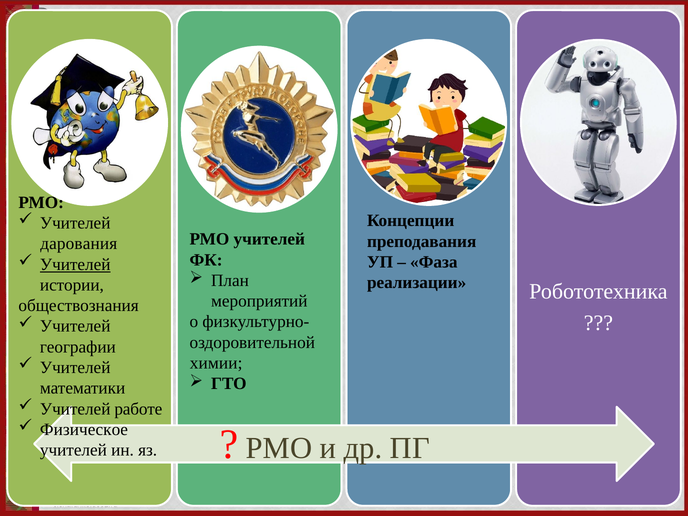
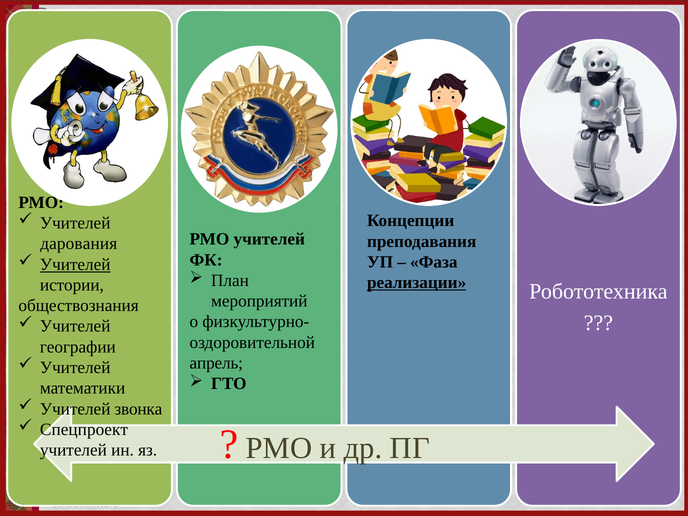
реализации underline: none -> present
химии: химии -> апрель
работе: работе -> звонка
Физическое: Физическое -> Спецпроект
